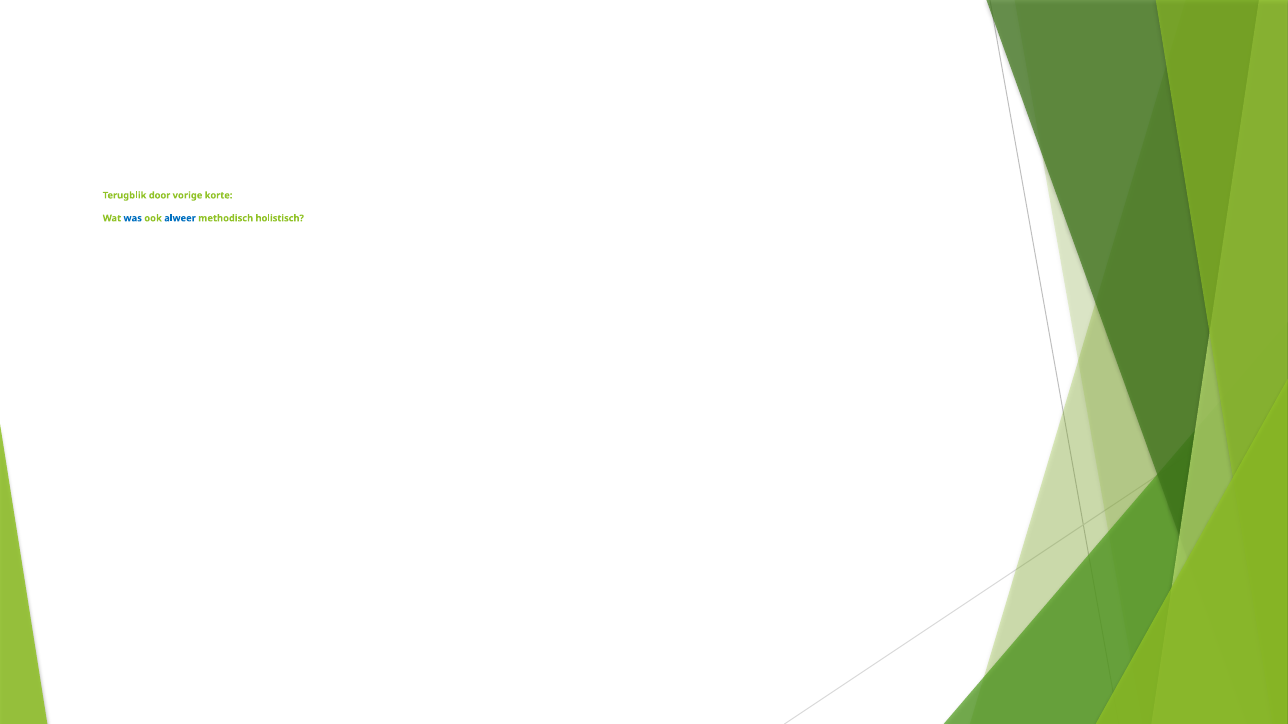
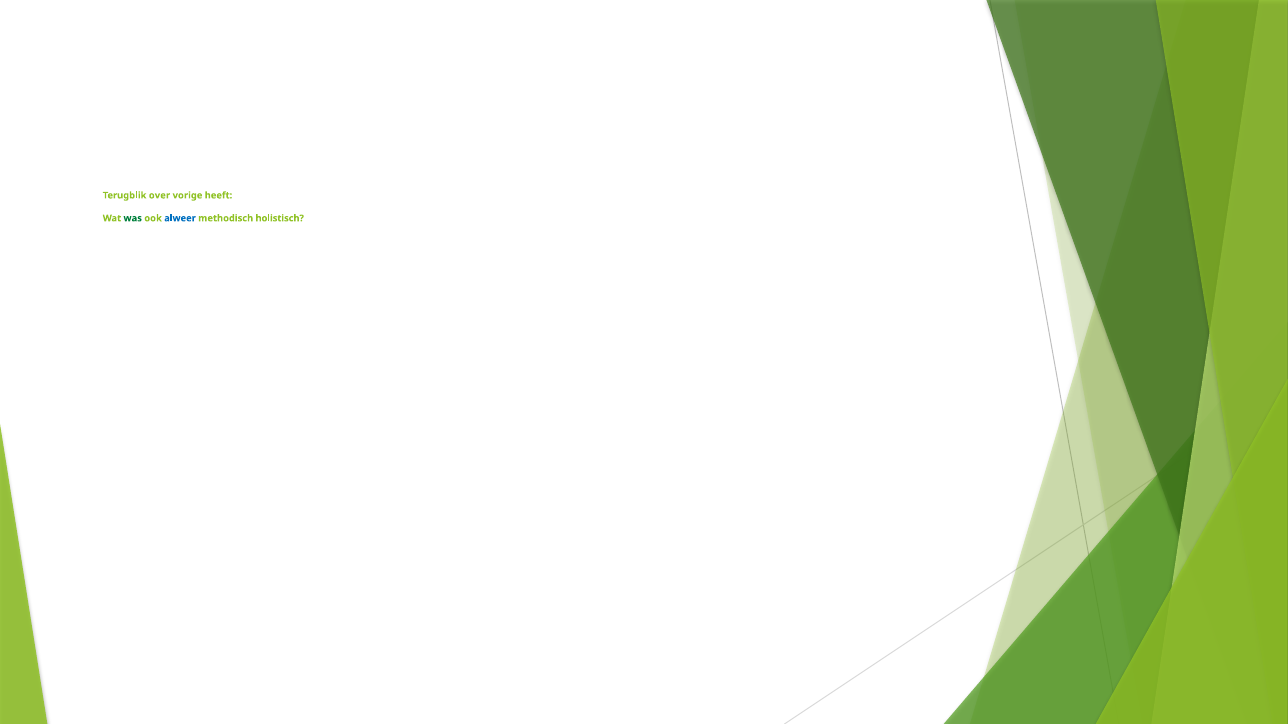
door: door -> over
korte: korte -> heeft
was colour: blue -> green
